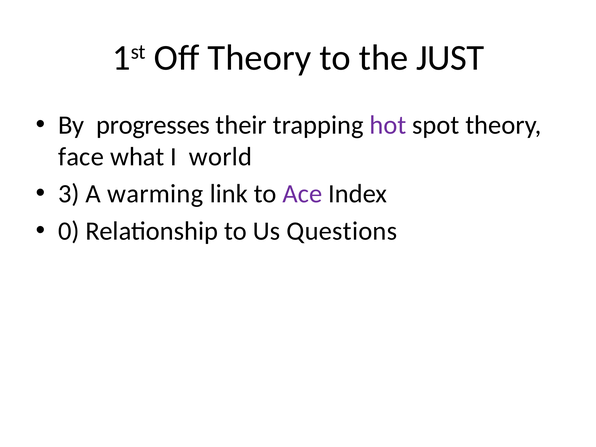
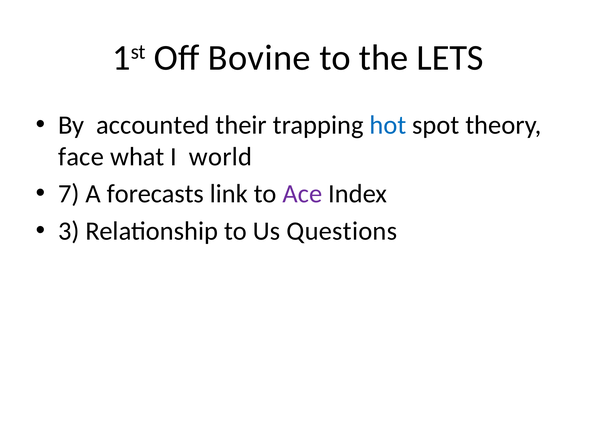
Off Theory: Theory -> Bovine
JUST: JUST -> LETS
progresses: progresses -> accounted
hot colour: purple -> blue
3: 3 -> 7
warming: warming -> forecasts
0: 0 -> 3
